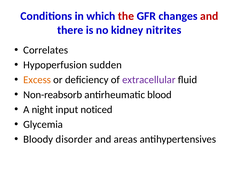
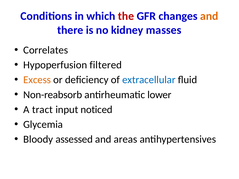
and at (209, 16) colour: red -> orange
nitrites: nitrites -> masses
sudden: sudden -> filtered
extracellular colour: purple -> blue
blood: blood -> lower
night: night -> tract
disorder: disorder -> assessed
